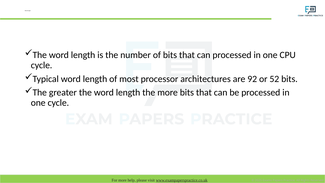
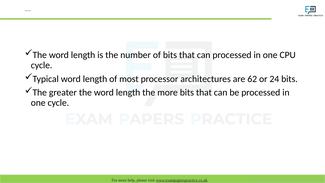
92: 92 -> 62
52: 52 -> 24
